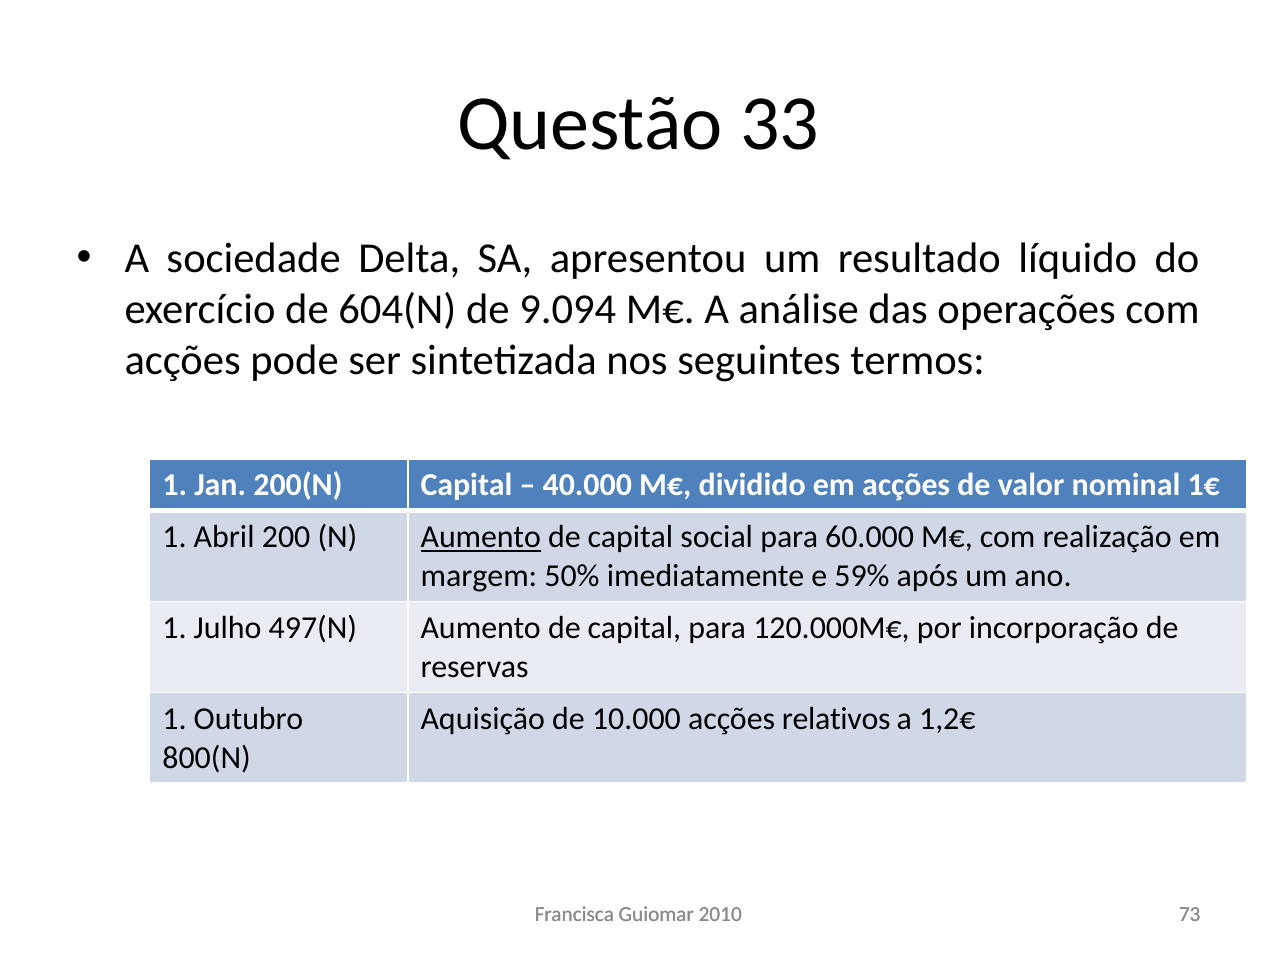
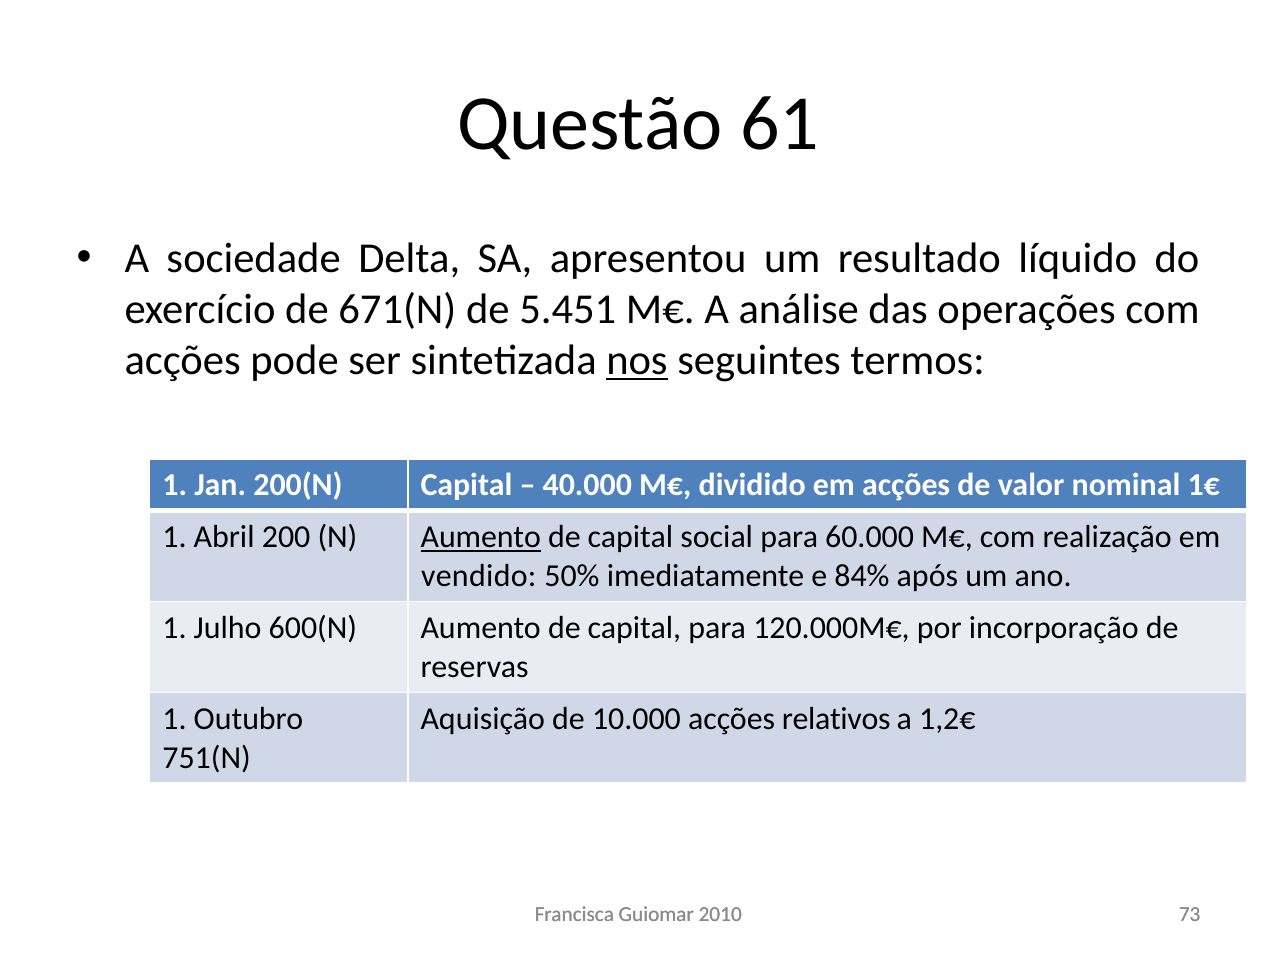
33: 33 -> 61
604(N: 604(N -> 671(N
9.094: 9.094 -> 5.451
nos underline: none -> present
margem: margem -> vendido
59%: 59% -> 84%
497(N: 497(N -> 600(N
800(N: 800(N -> 751(N
